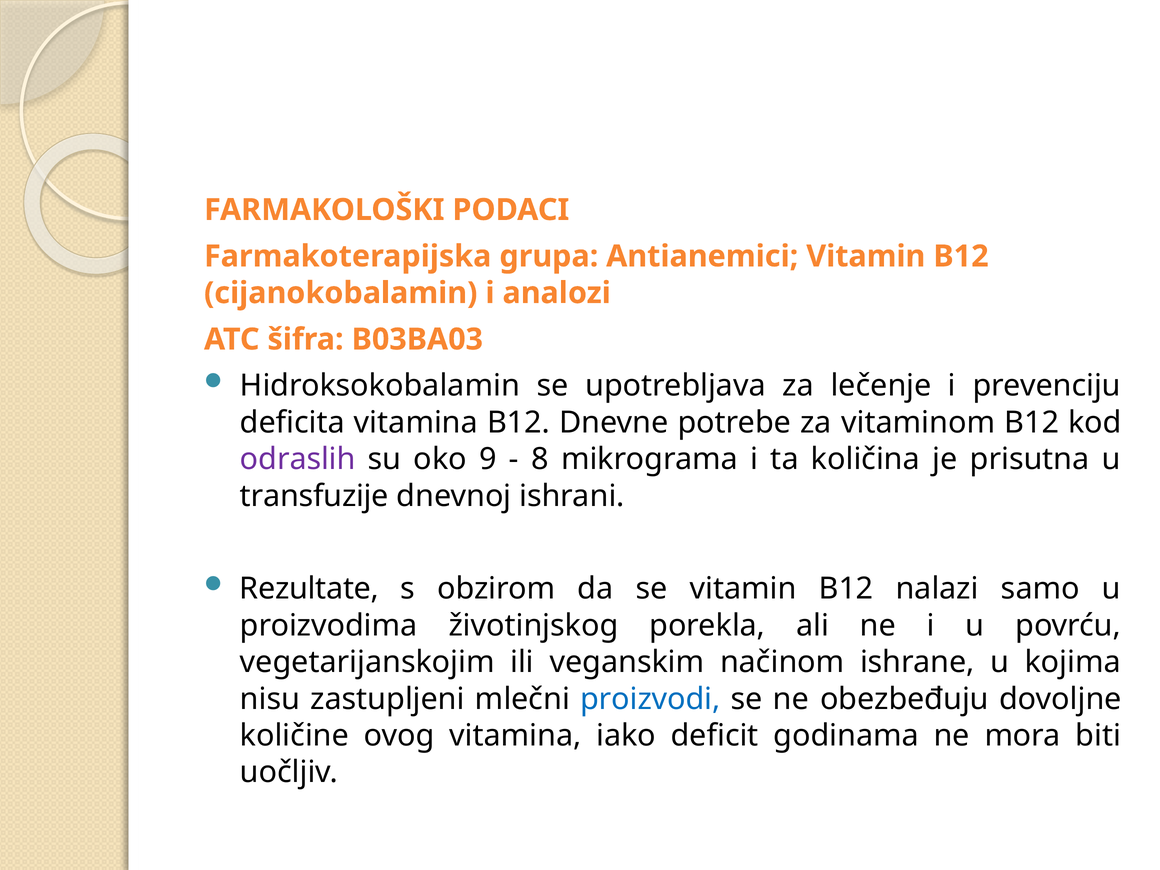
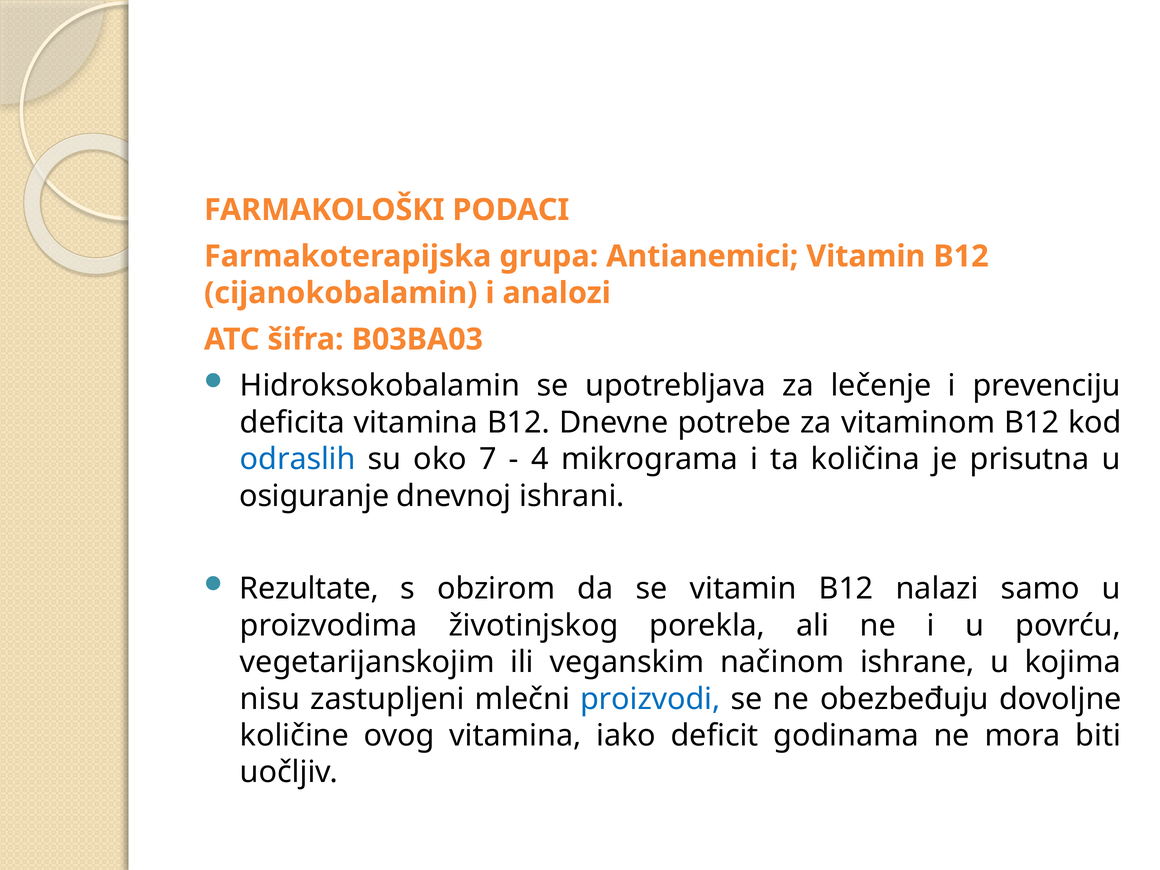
odraslih colour: purple -> blue
9: 9 -> 7
8: 8 -> 4
transfuzije: transfuzije -> osiguranje
